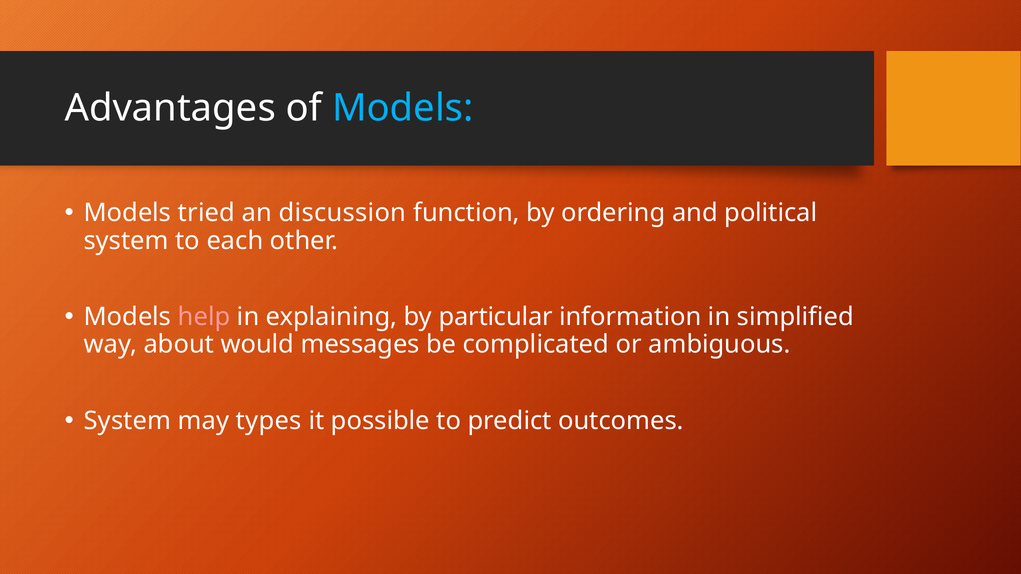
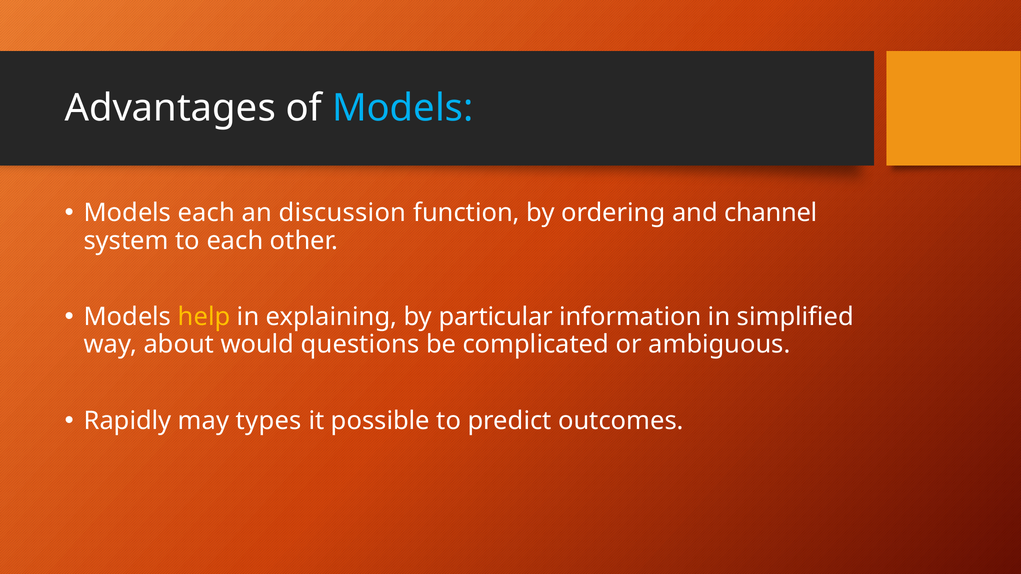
Models tried: tried -> each
political: political -> channel
help colour: pink -> yellow
messages: messages -> questions
System at (127, 421): System -> Rapidly
